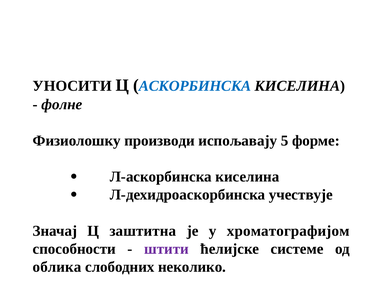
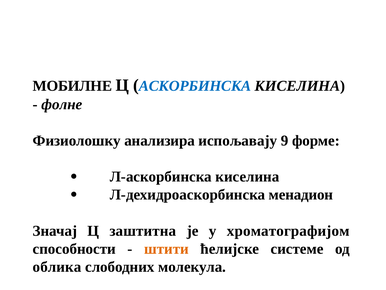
УНОСИТИ: УНОСИТИ -> МОБИЛНЕ
производи: производи -> анализира
5: 5 -> 9
учествује: учествује -> менадион
штити colour: purple -> orange
неколико: неколико -> молекула
